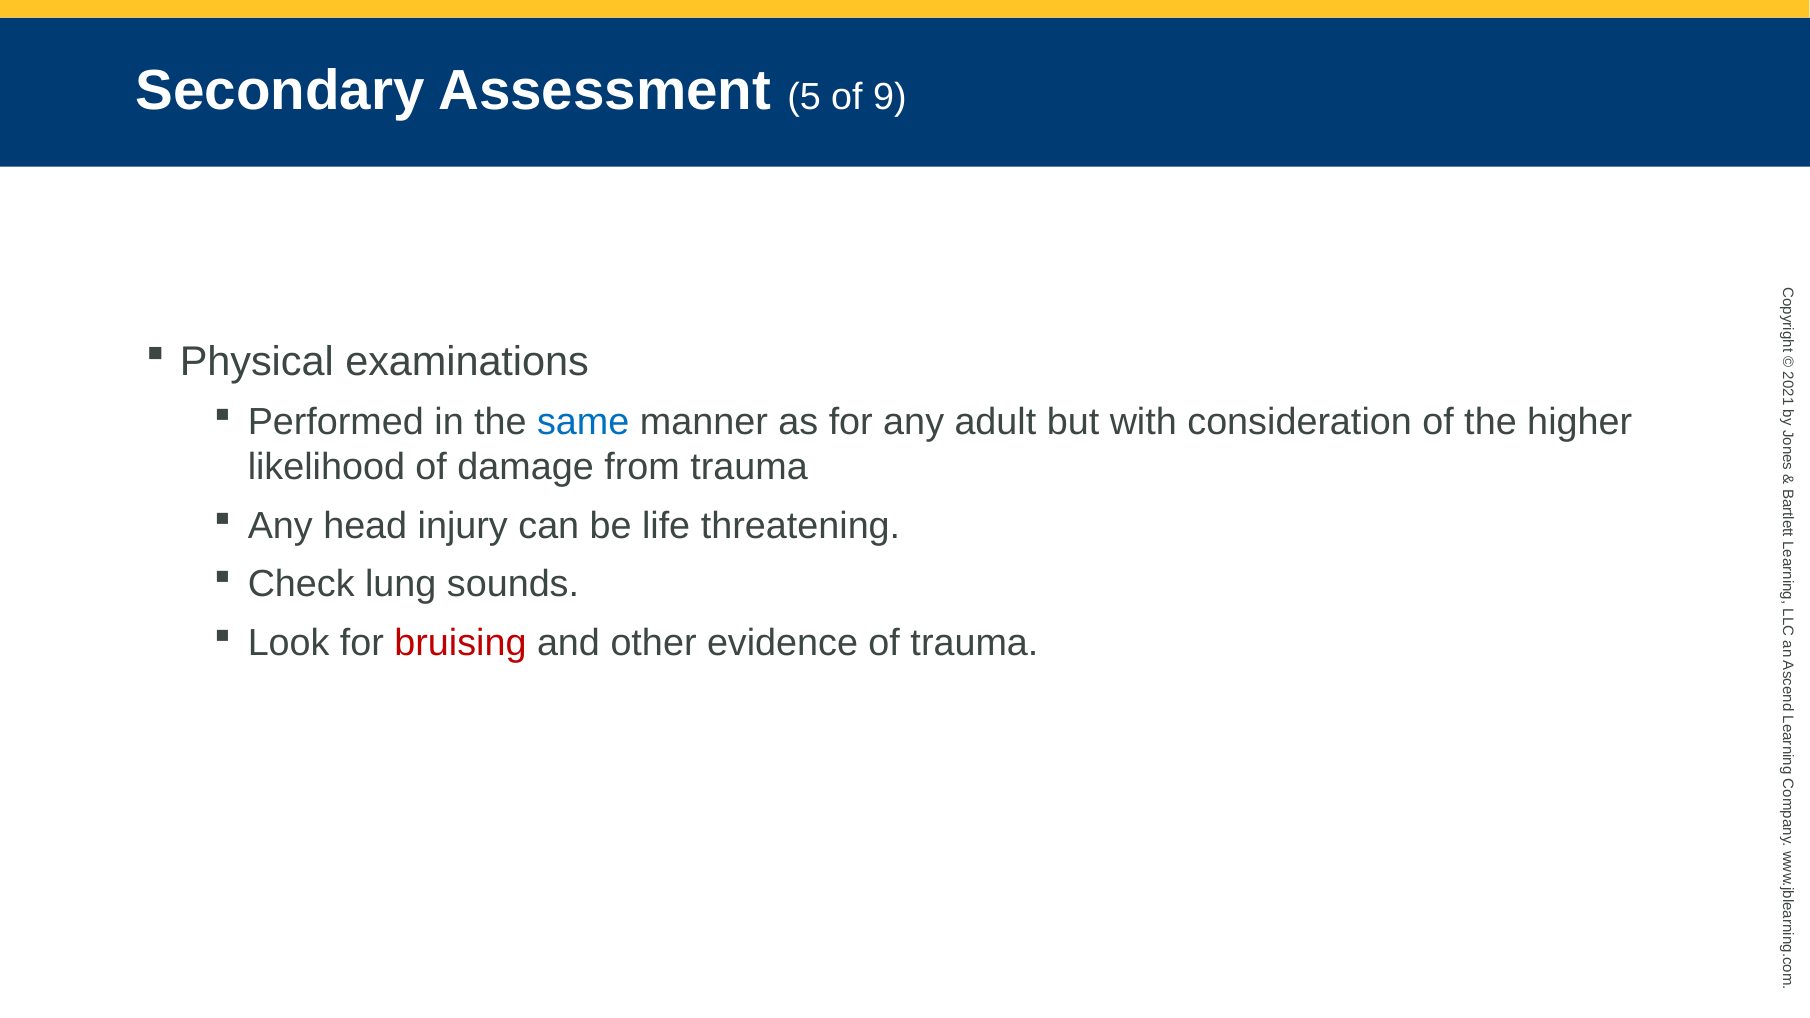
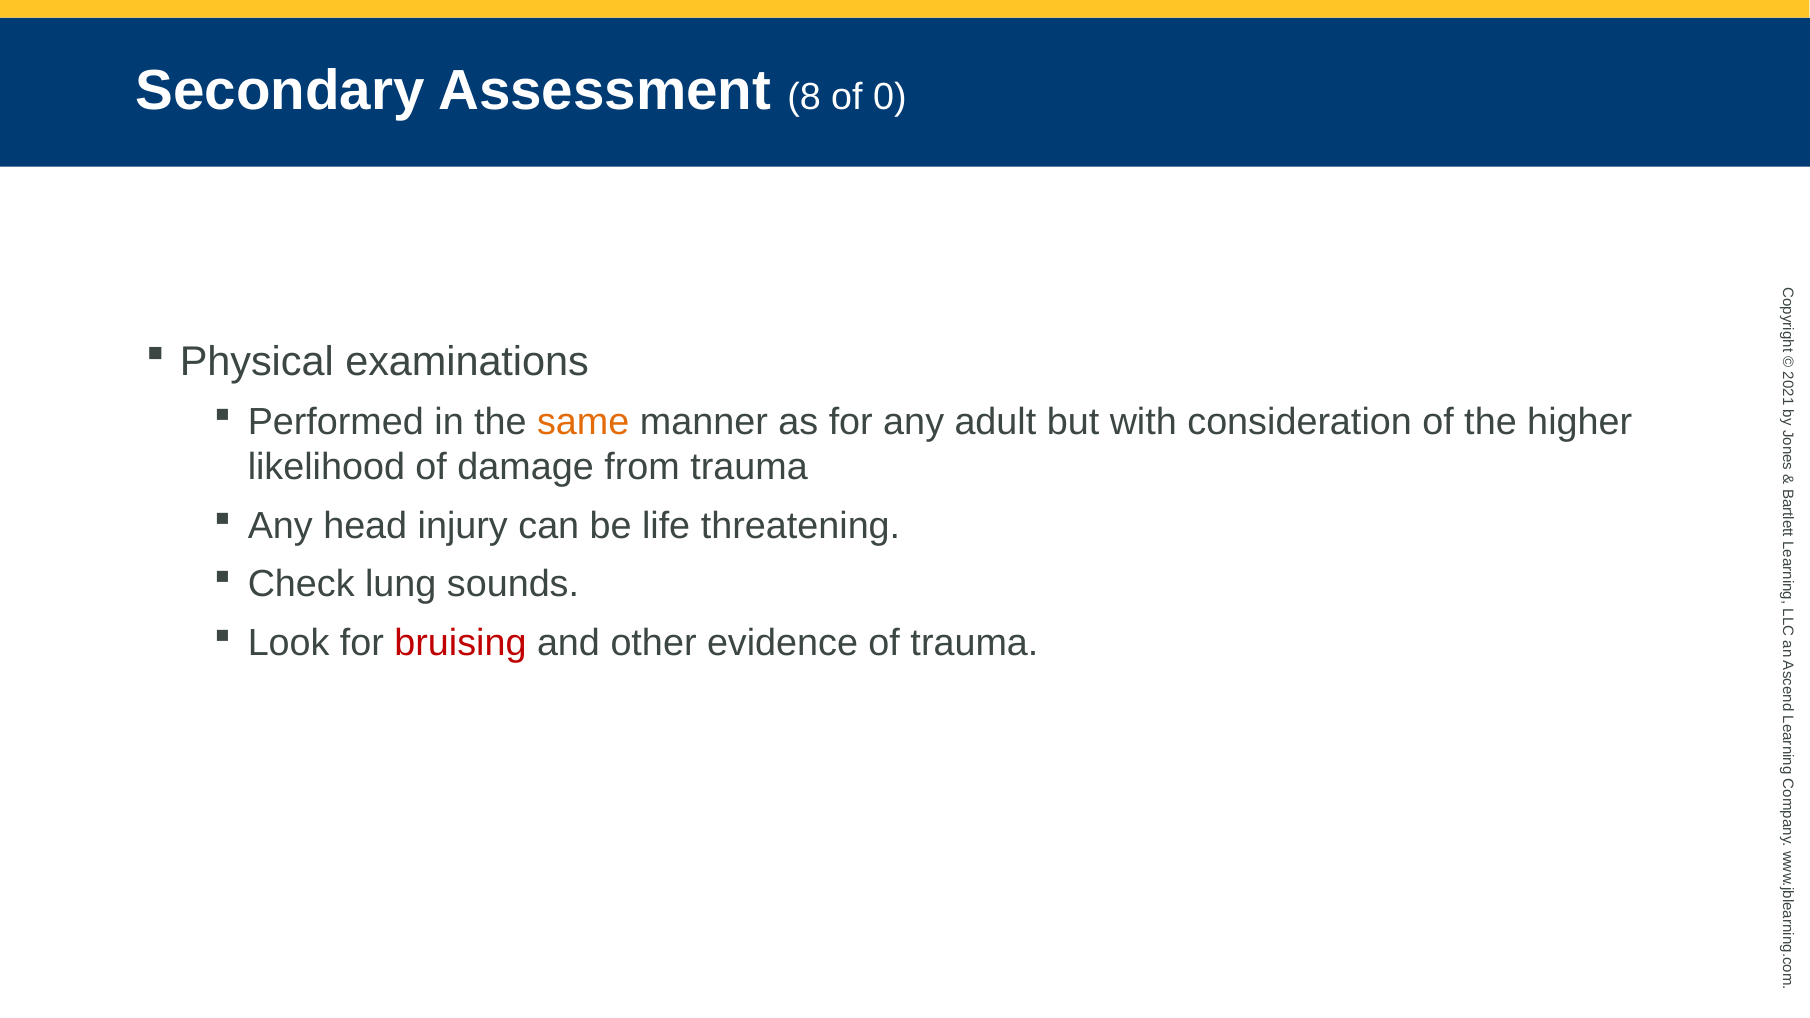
5: 5 -> 8
of 9: 9 -> 0
same colour: blue -> orange
